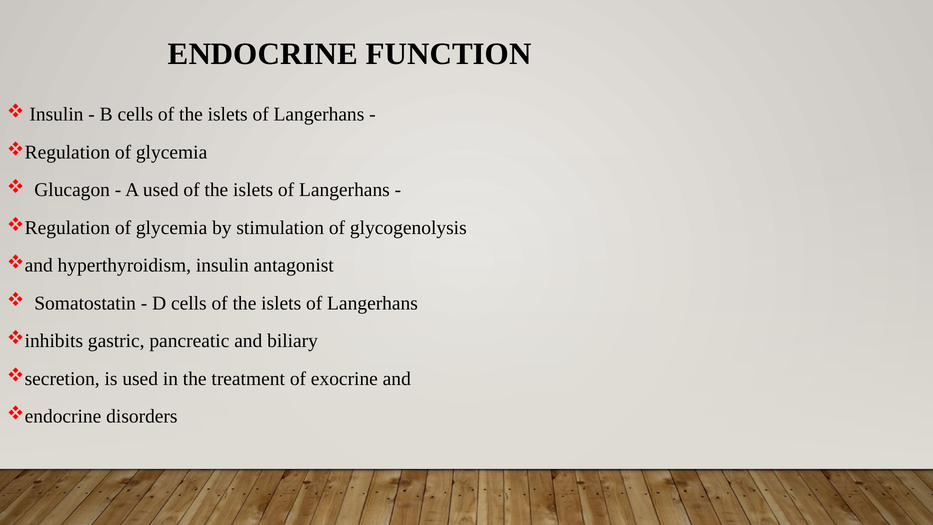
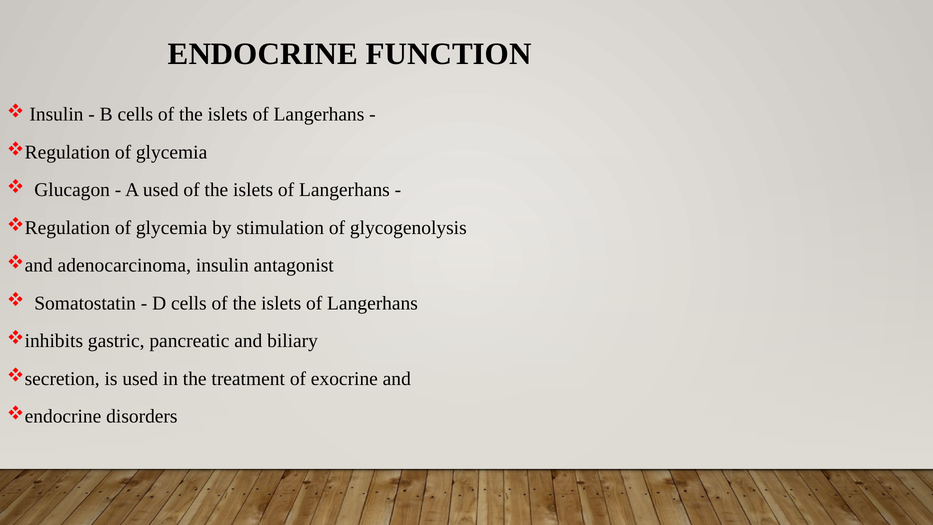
hyperthyroidism: hyperthyroidism -> adenocarcinoma
